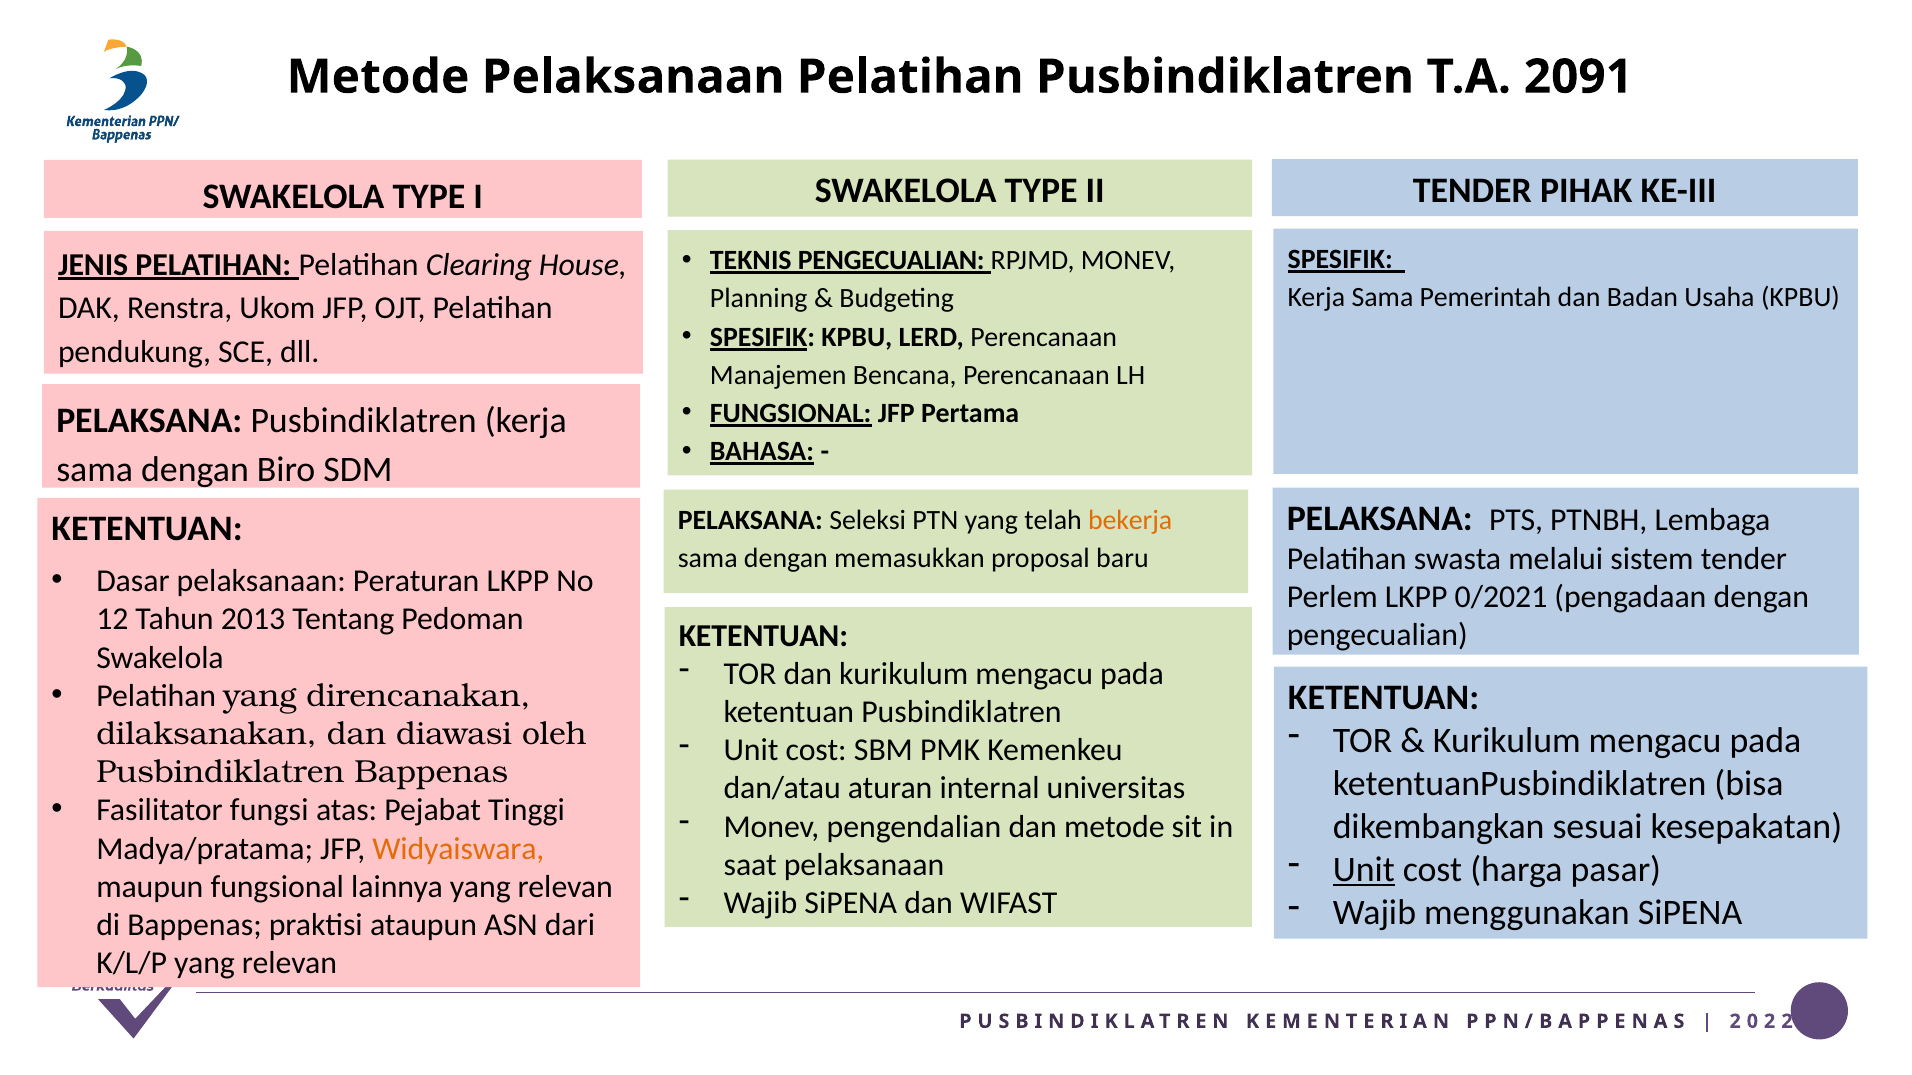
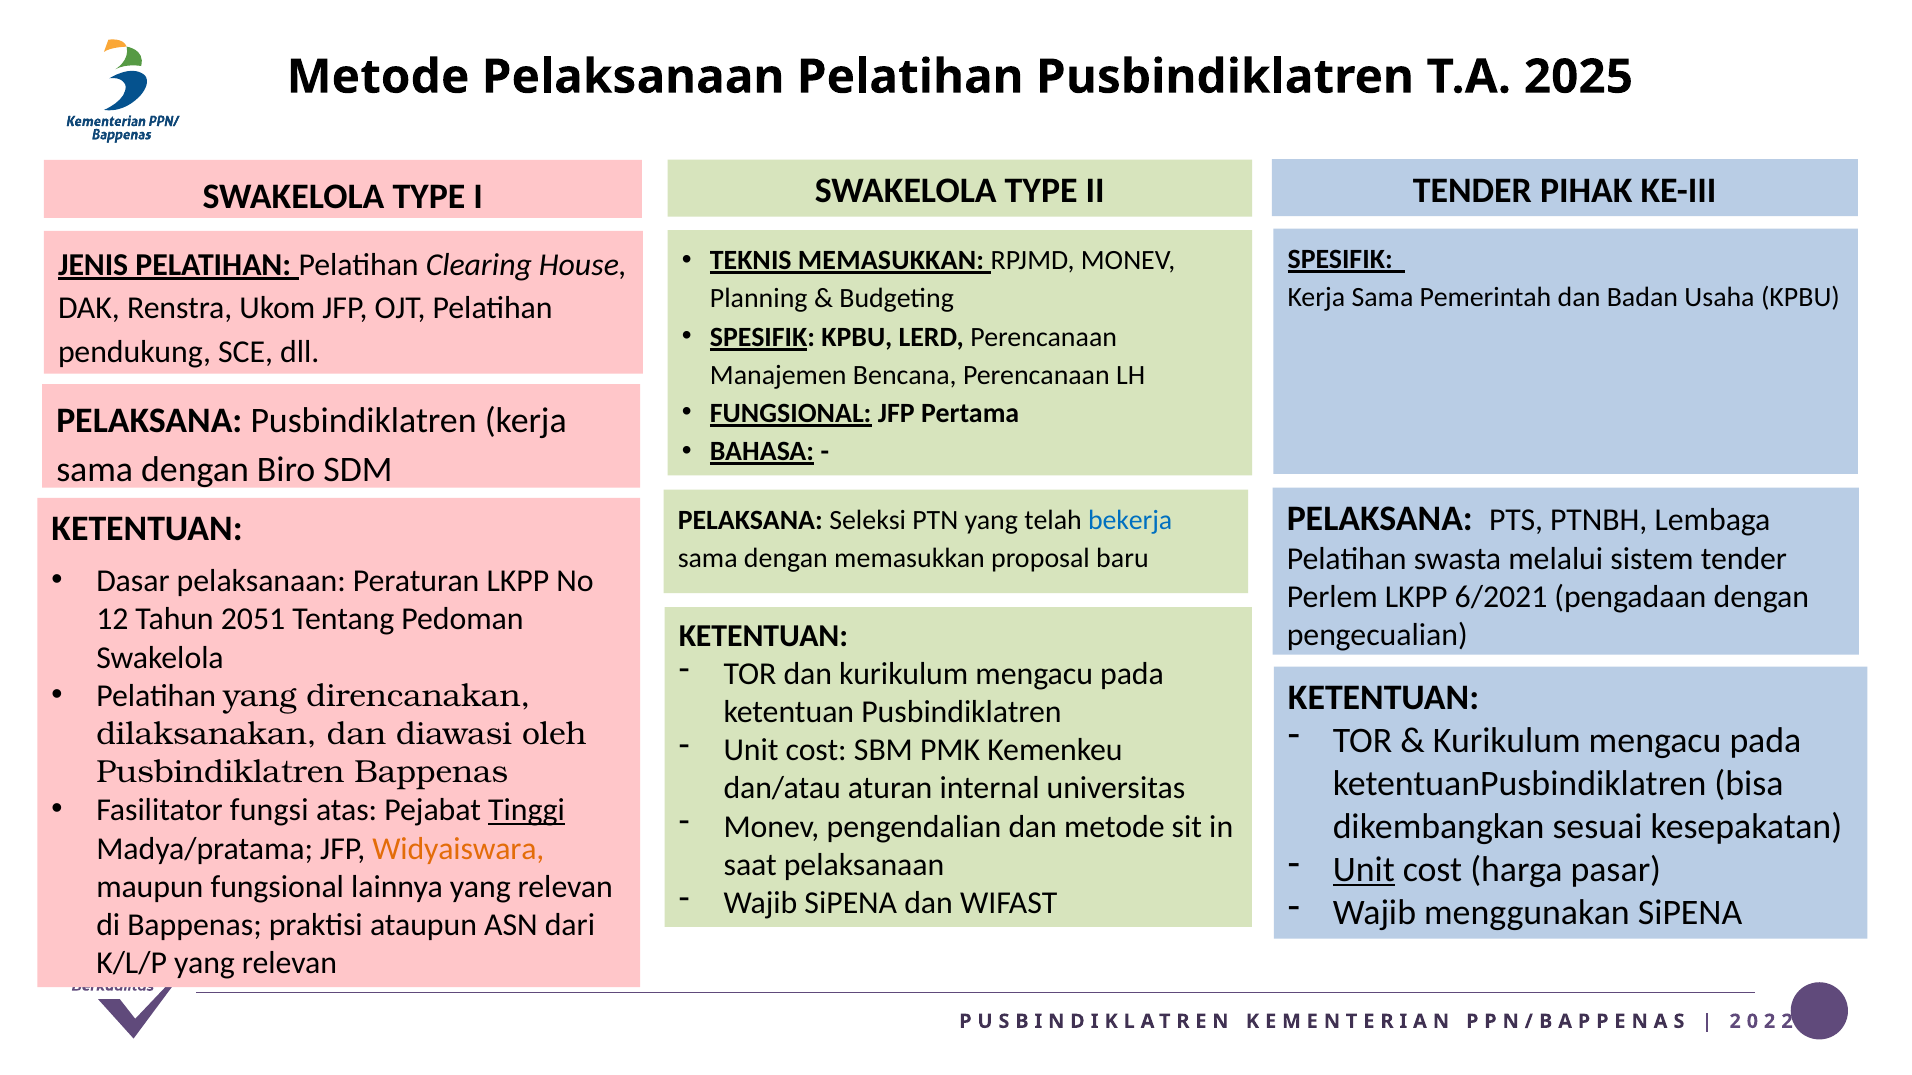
2091: 2091 -> 2025
TEKNIS PENGECUALIAN: PENGECUALIAN -> MEMASUKKAN
bekerja colour: orange -> blue
0/2021: 0/2021 -> 6/2021
2013: 2013 -> 2051
Tinggi underline: none -> present
